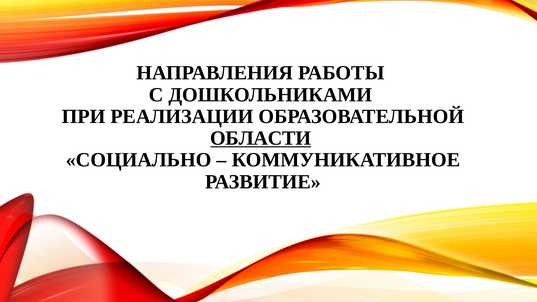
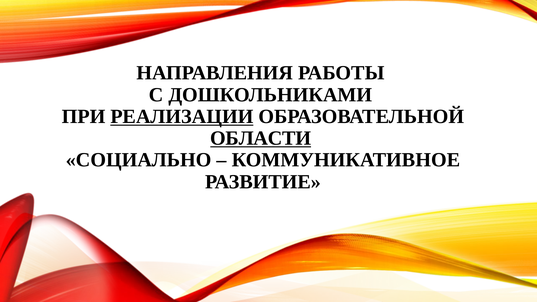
РЕАЛИЗАЦИИ underline: none -> present
